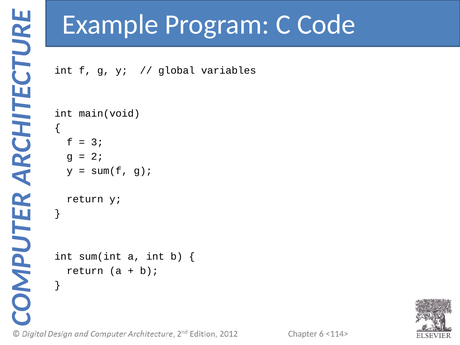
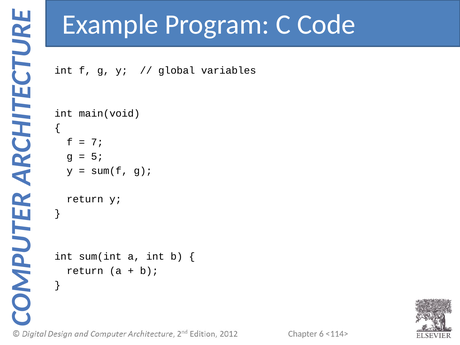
3: 3 -> 7
2: 2 -> 5
